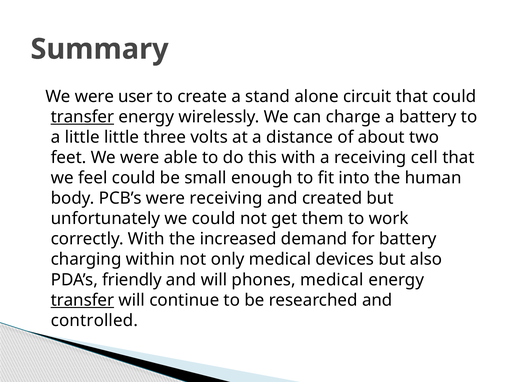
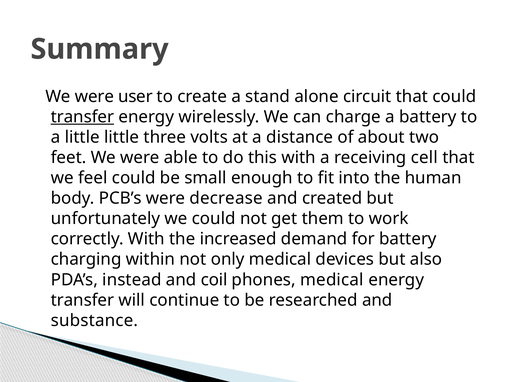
were receiving: receiving -> decrease
friendly: friendly -> instead
and will: will -> coil
transfer at (82, 300) underline: present -> none
controlled: controlled -> substance
